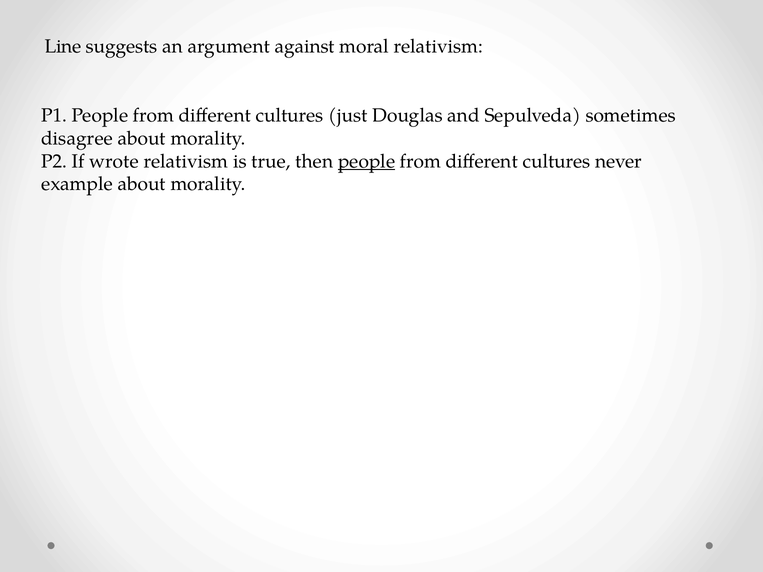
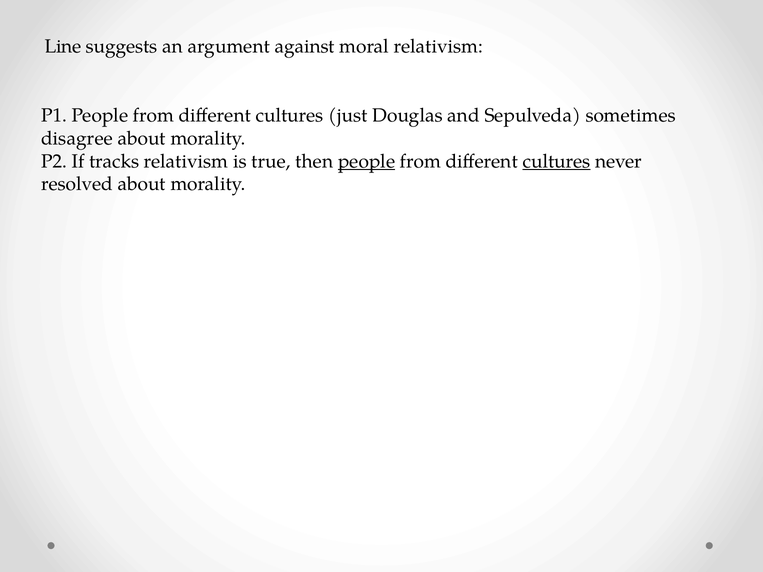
wrote: wrote -> tracks
cultures at (557, 161) underline: none -> present
example: example -> resolved
